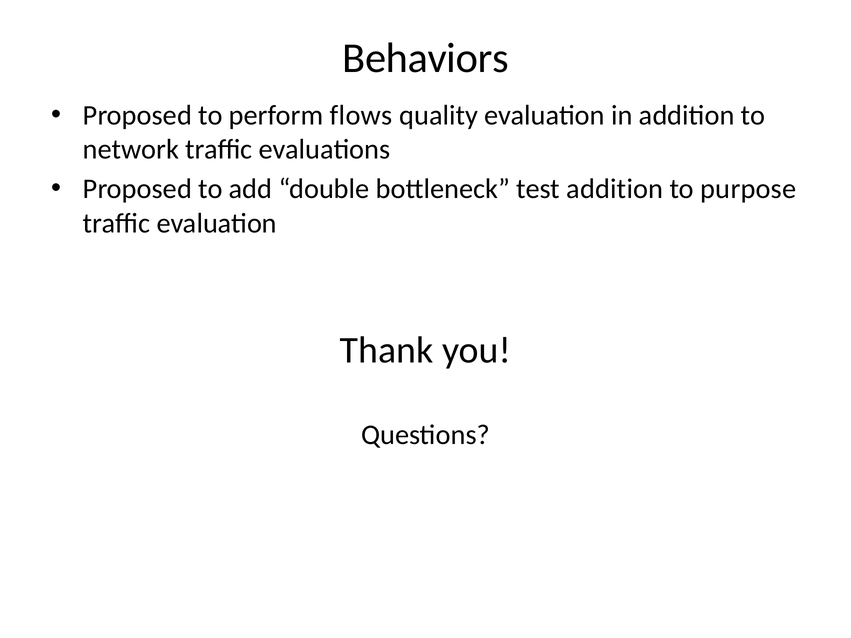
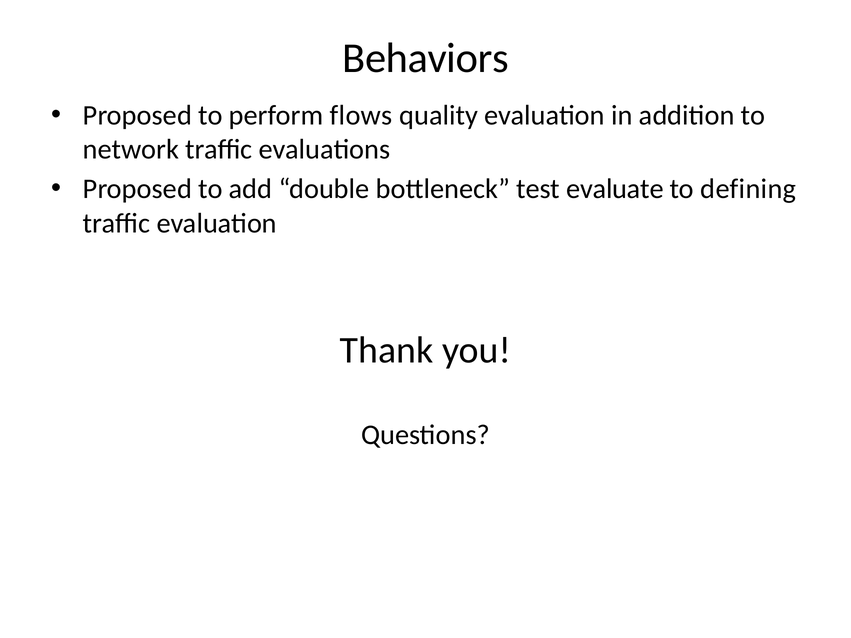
test addition: addition -> evaluate
purpose: purpose -> defining
